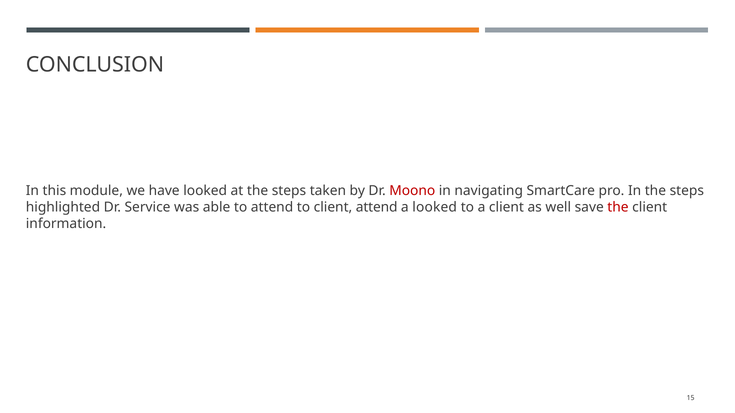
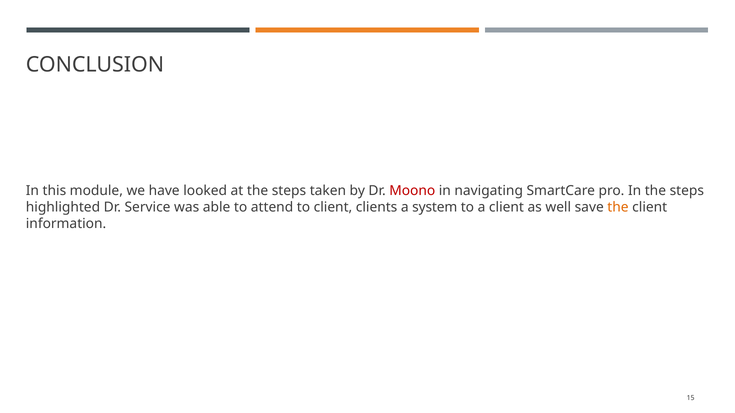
client attend: attend -> clients
a looked: looked -> system
the at (618, 208) colour: red -> orange
